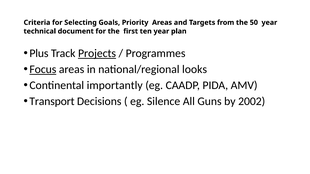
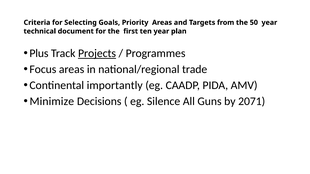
Focus underline: present -> none
looks: looks -> trade
Transport: Transport -> Minimize
2002: 2002 -> 2071
